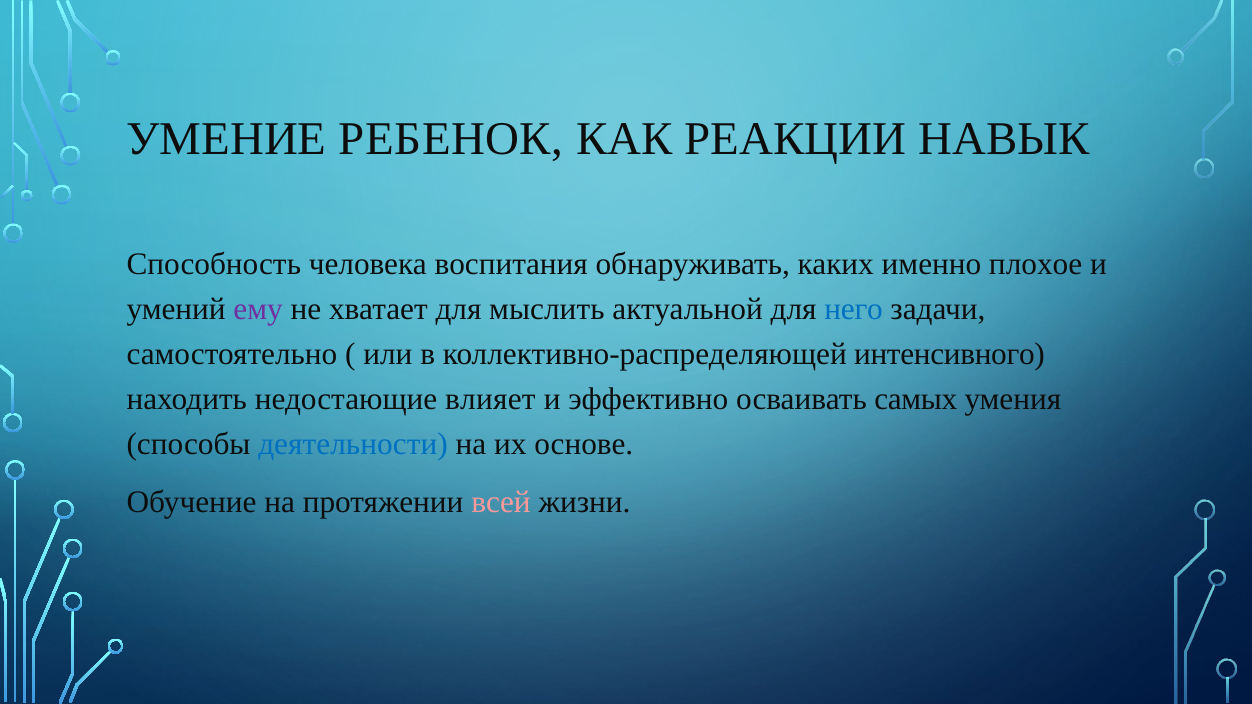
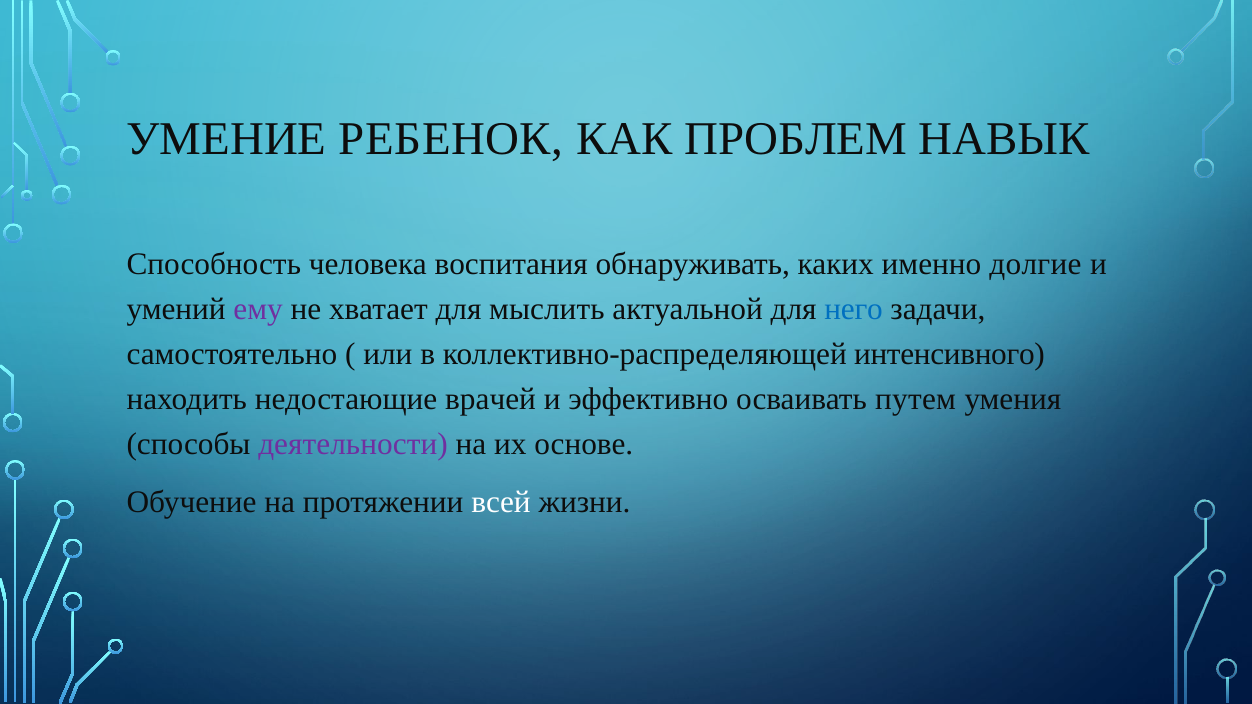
РЕАКЦИИ: РЕАКЦИИ -> ПРОБЛЕМ
плохое: плохое -> долгие
влияет: влияет -> врачей
самых: самых -> путем
деятельности colour: blue -> purple
всей colour: pink -> white
